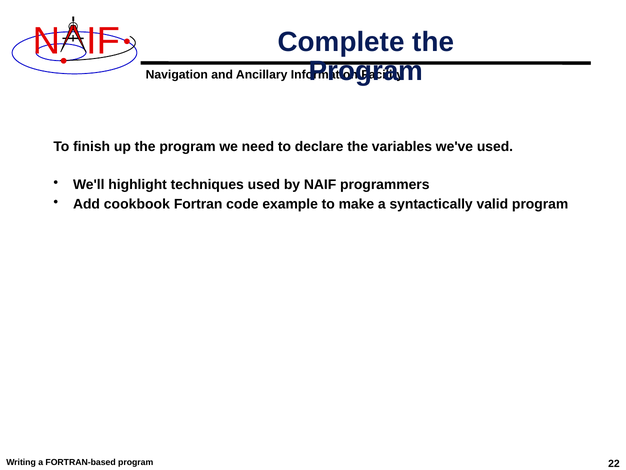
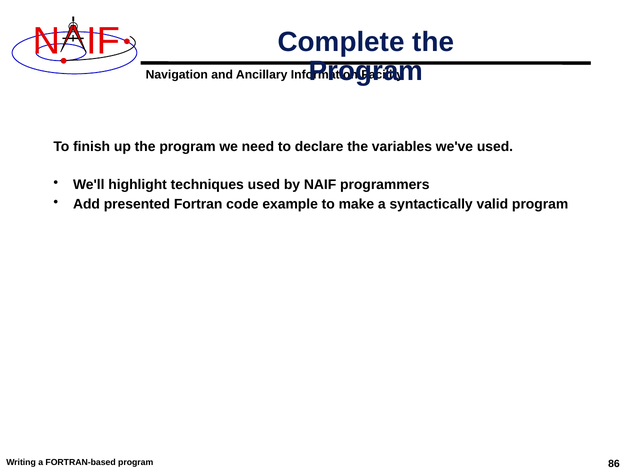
cookbook: cookbook -> presented
22: 22 -> 86
